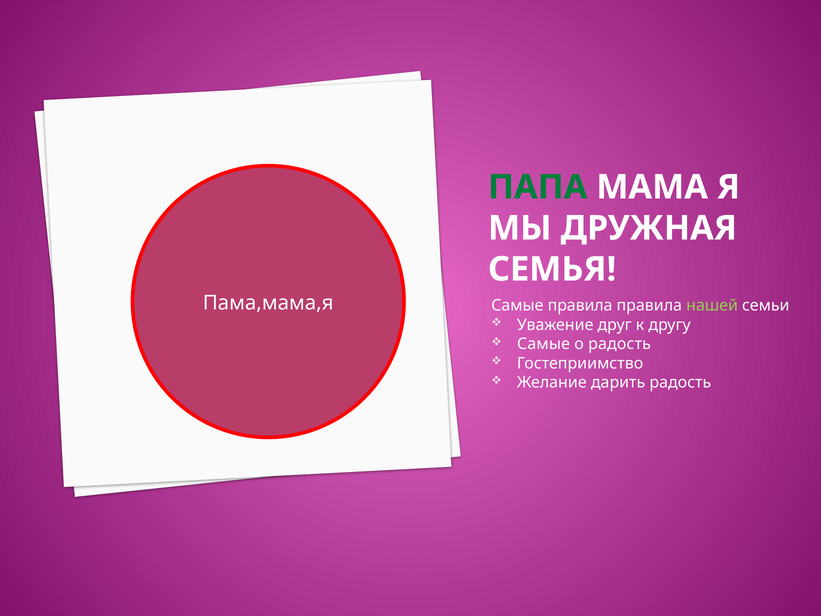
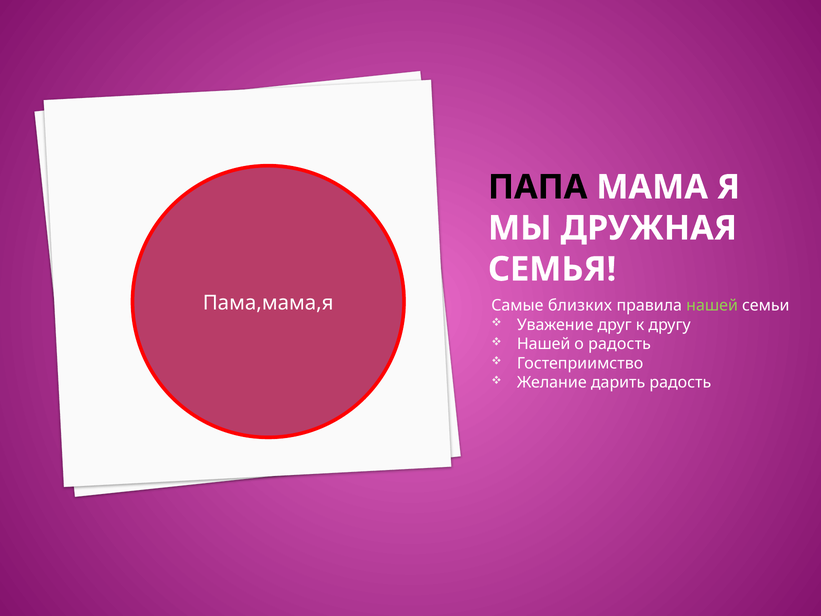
ПАПА colour: green -> black
Самые правила: правила -> близких
Самые at (544, 344): Самые -> Нашей
